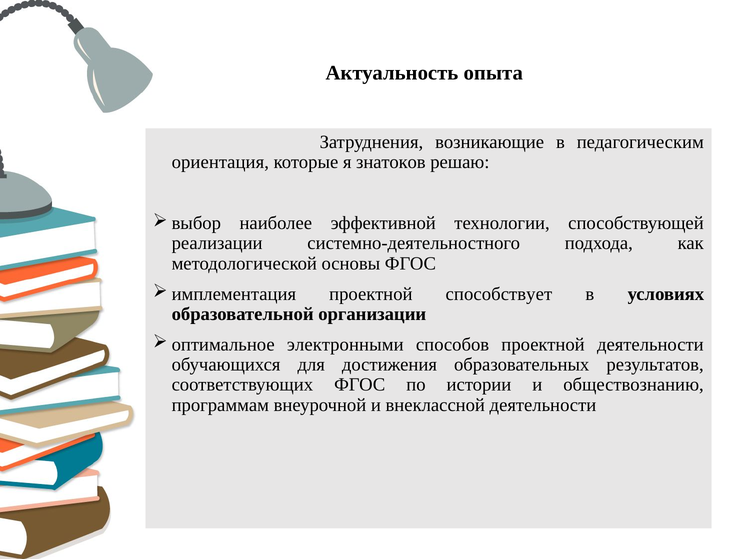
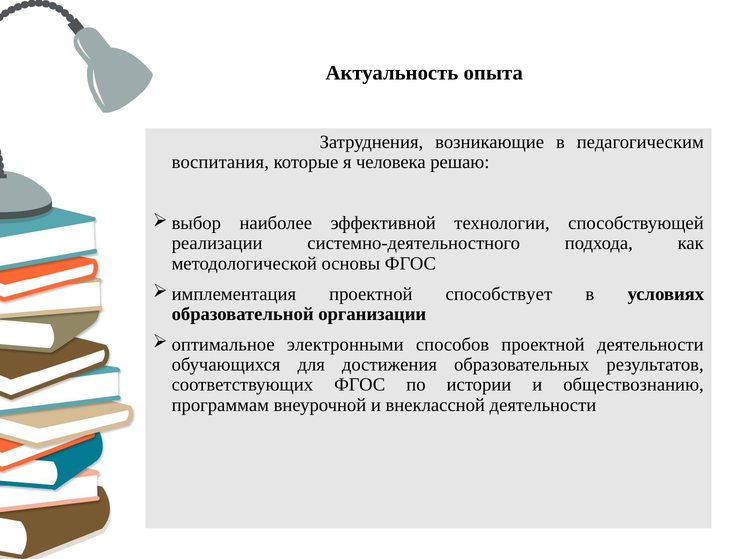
ориентация: ориентация -> воспитания
знатоков: знатоков -> человека
